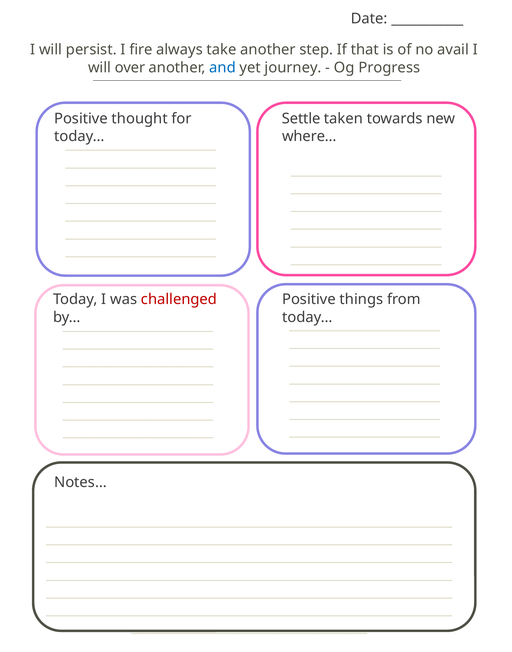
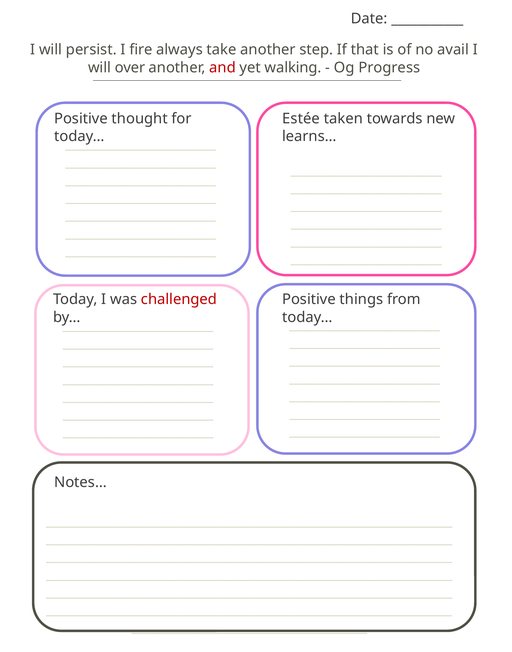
and colour: blue -> red
journey: journey -> walking
Settle: Settle -> Estée
where…: where… -> learns…
